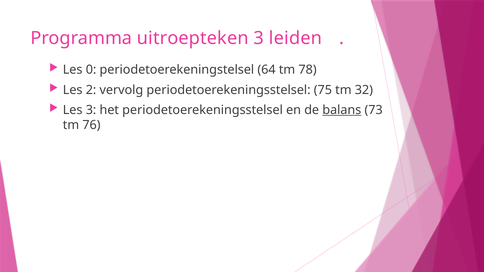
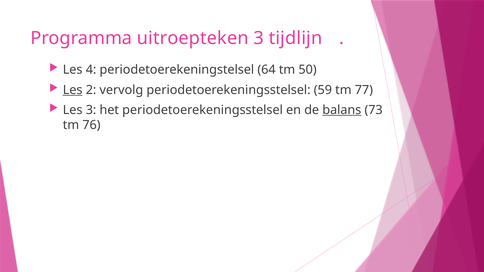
leiden: leiden -> tijdlijn
0: 0 -> 4
78: 78 -> 50
Les at (73, 90) underline: none -> present
75: 75 -> 59
32: 32 -> 77
